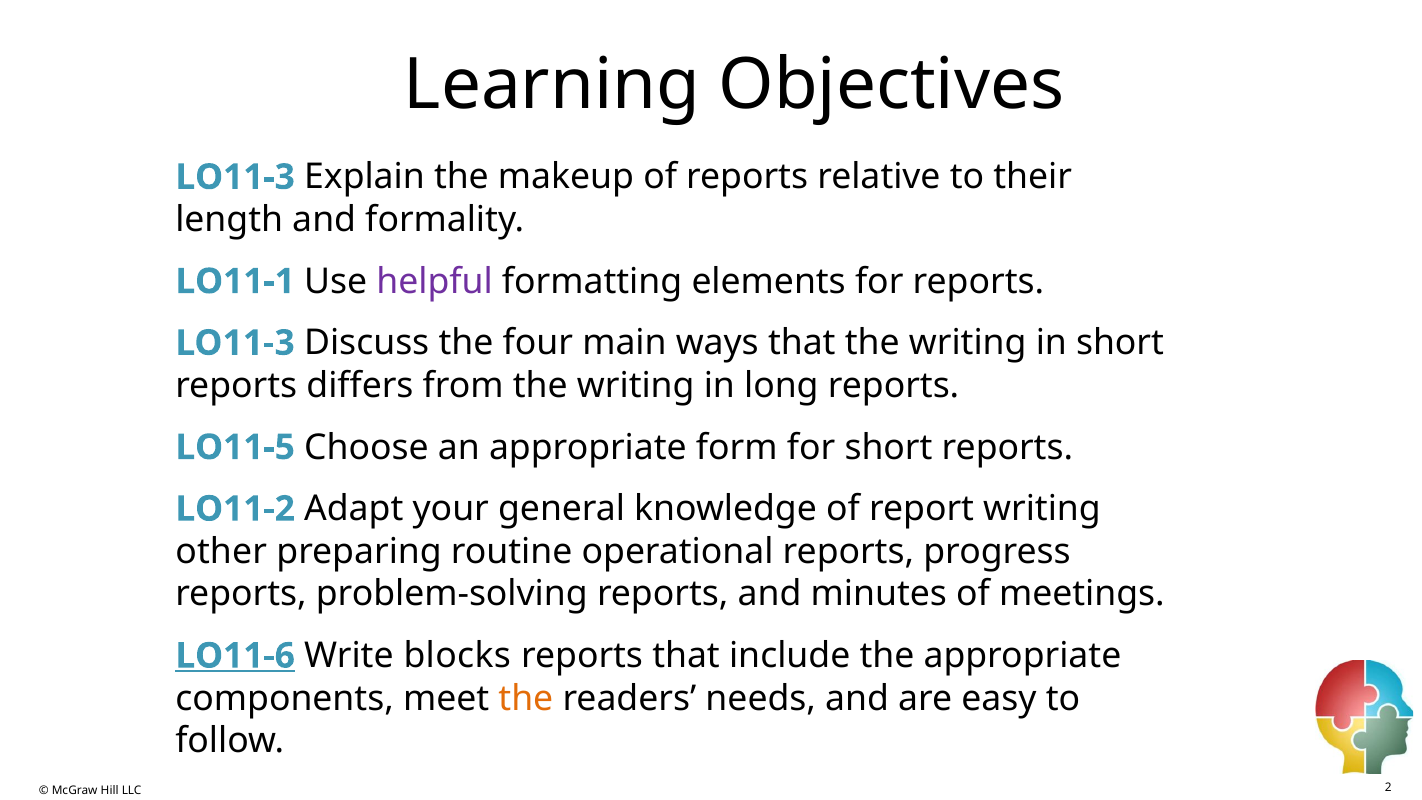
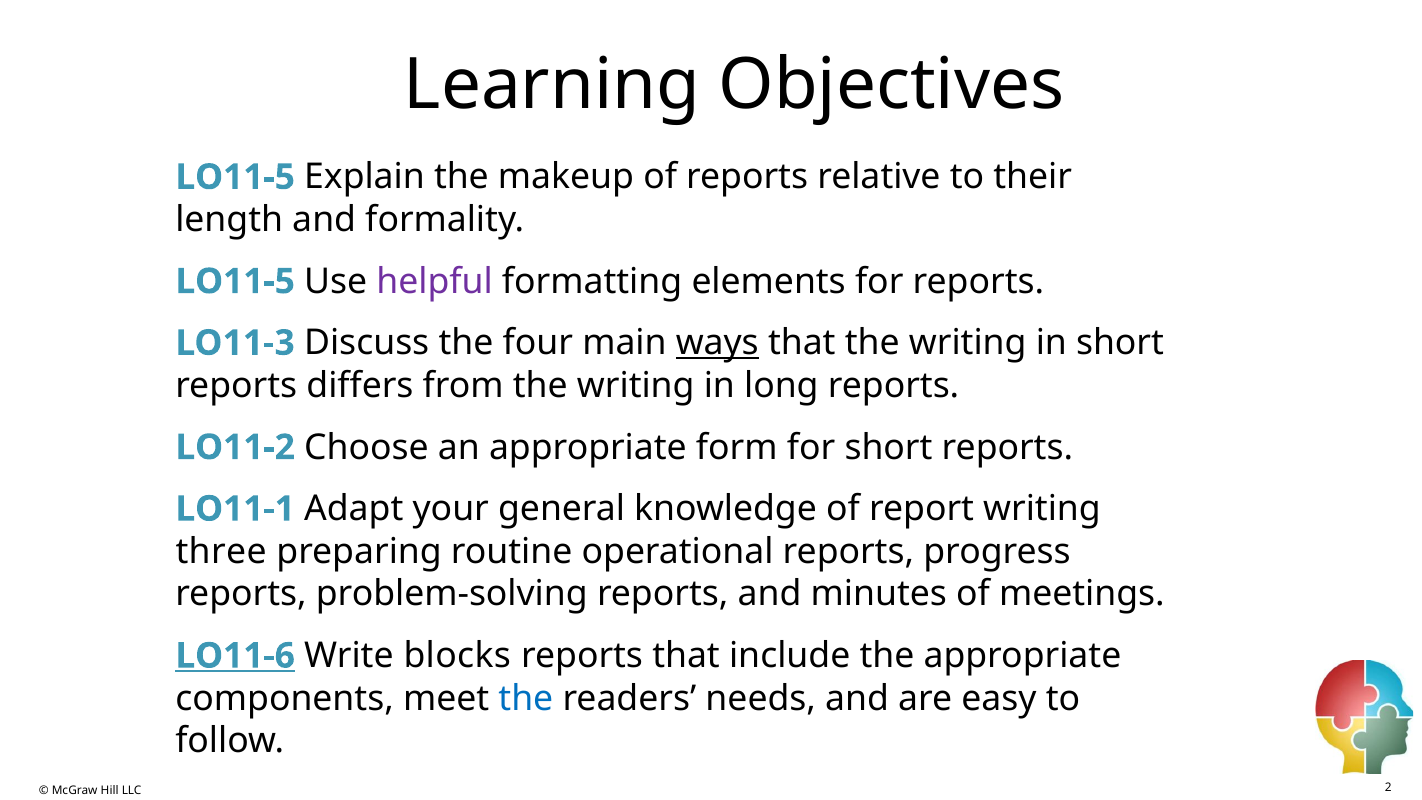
LO11-3 at (235, 177): LO11-3 -> LO11-5
LO11-1 at (235, 281): LO11-1 -> LO11-5
ways underline: none -> present
LO11-5: LO11-5 -> LO11-2
LO11-2: LO11-2 -> LO11-1
other: other -> three
the at (526, 698) colour: orange -> blue
